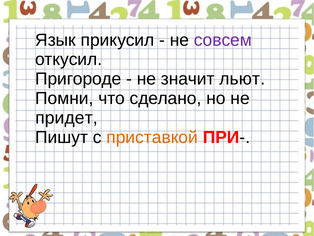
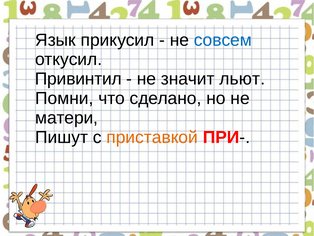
совсем colour: purple -> blue
Пригороде: Пригороде -> Привинтил
придет: придет -> матери
